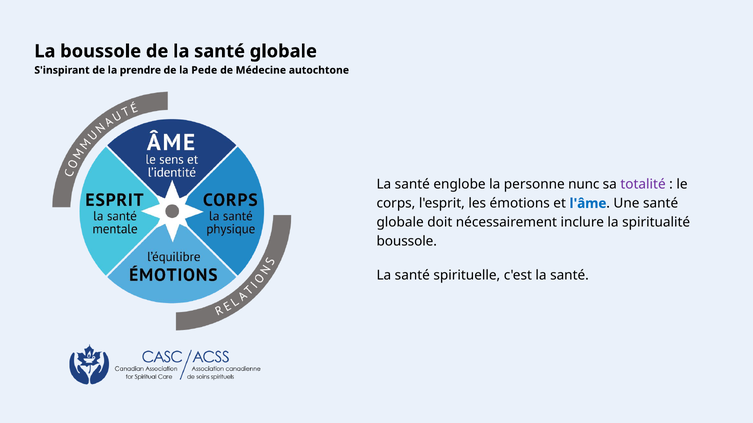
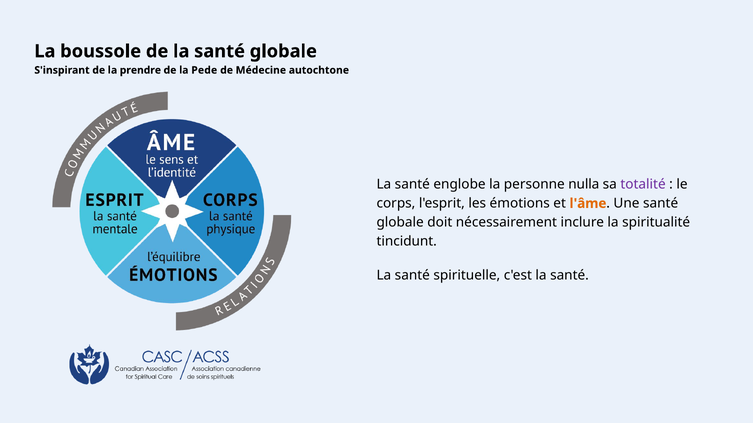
nunc: nunc -> nulla
l'âme colour: blue -> orange
boussole at (407, 242): boussole -> tincidunt
